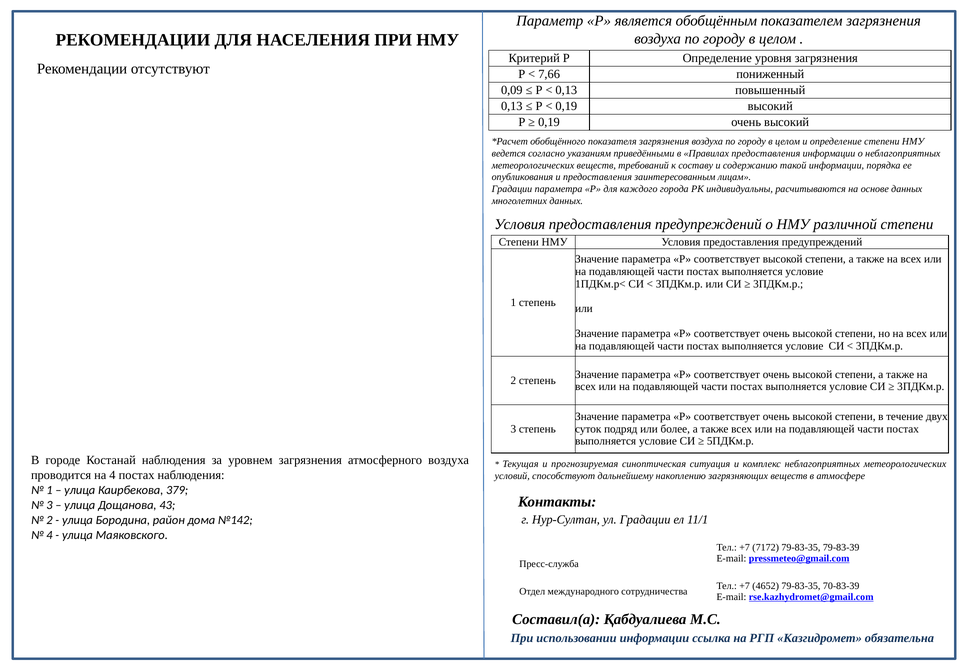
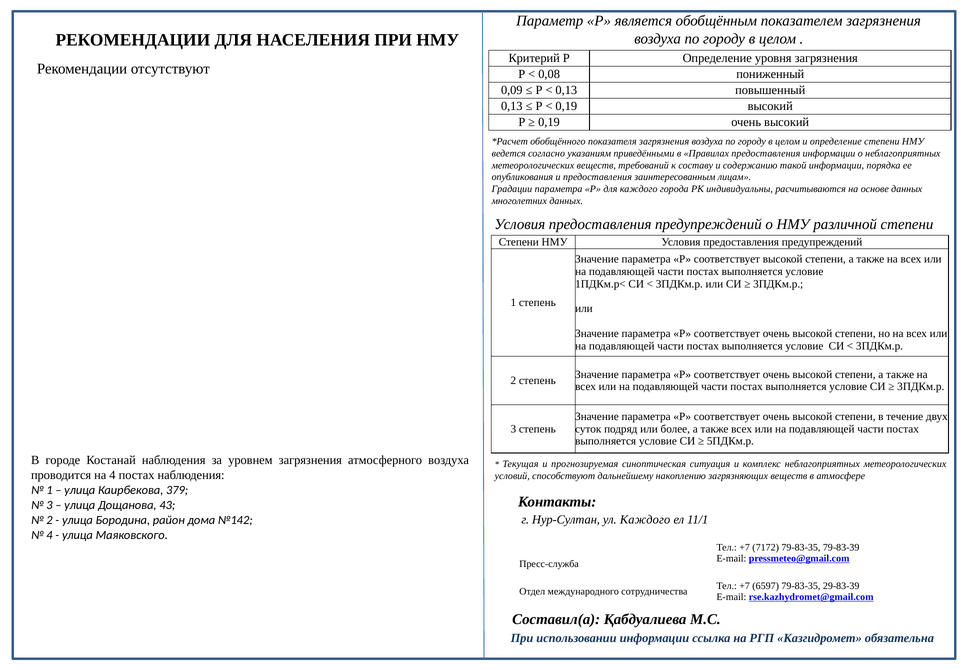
7,66: 7,66 -> 0,08
ул Градации: Градации -> Каждого
4652: 4652 -> 6597
70-83-39: 70-83-39 -> 29-83-39
